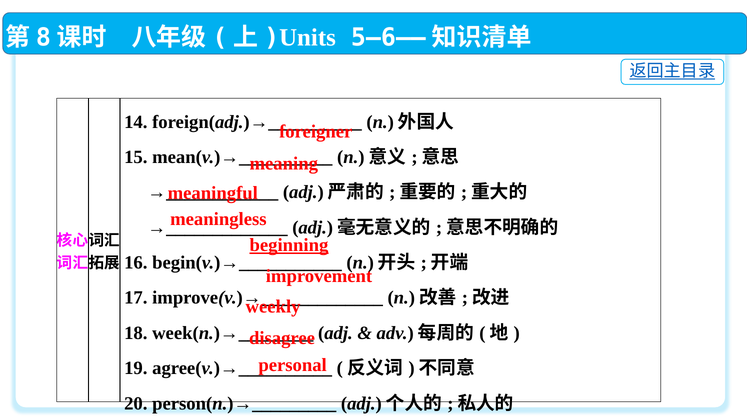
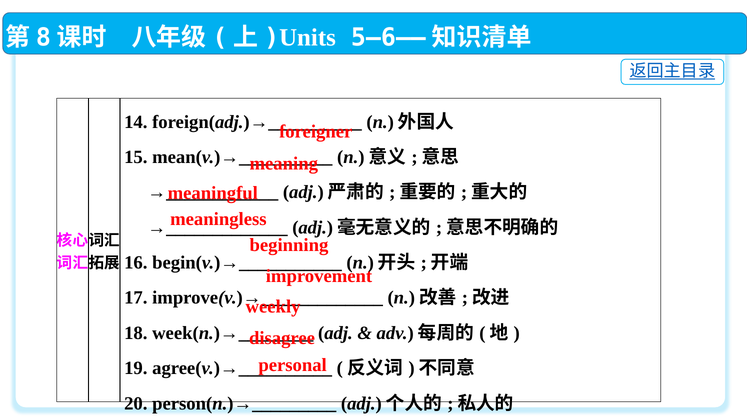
beginning underline: present -> none
